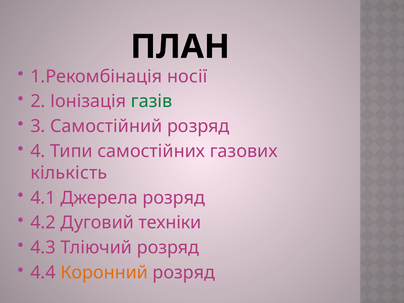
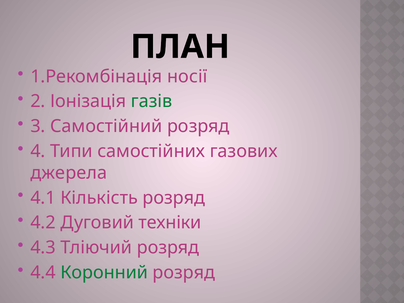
кількість: кількість -> джерела
Джерела: Джерела -> Кількість
Коронний colour: orange -> green
